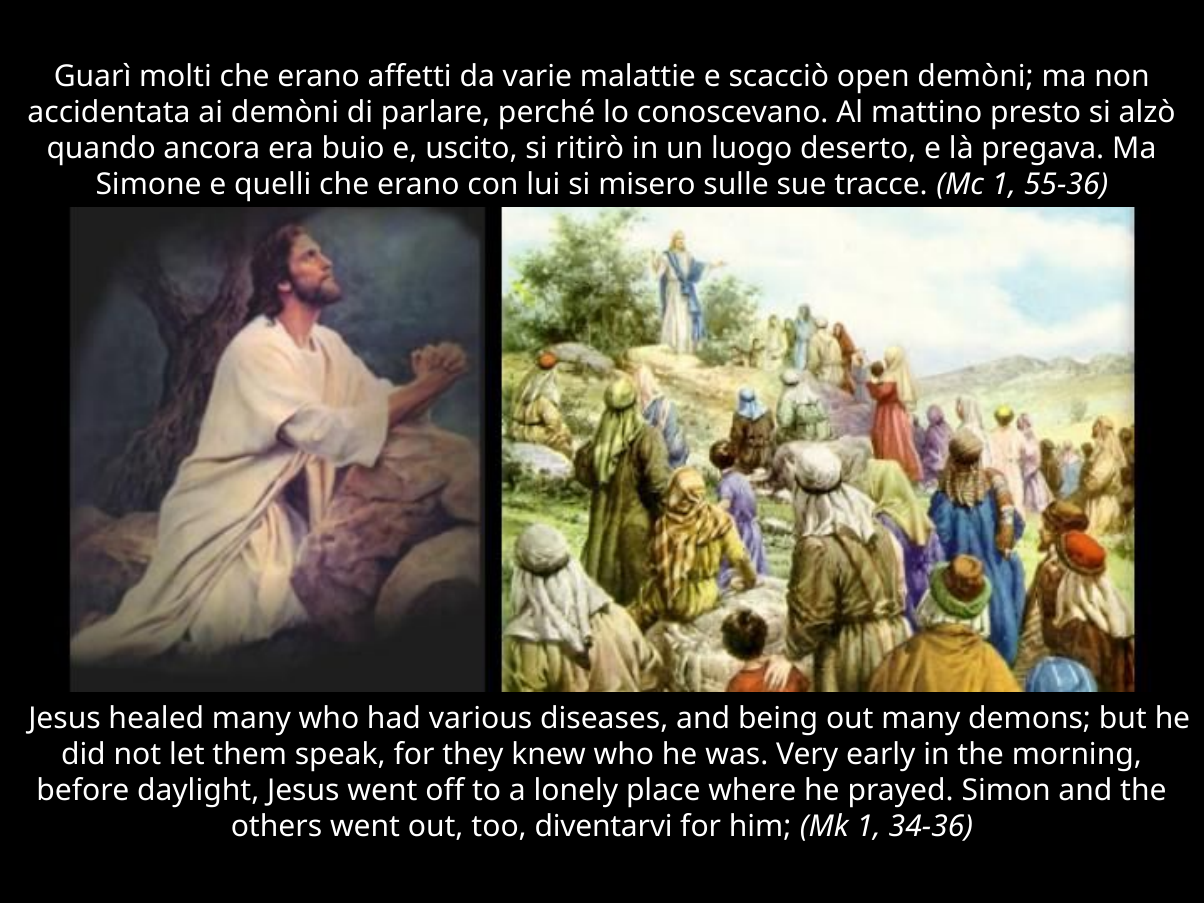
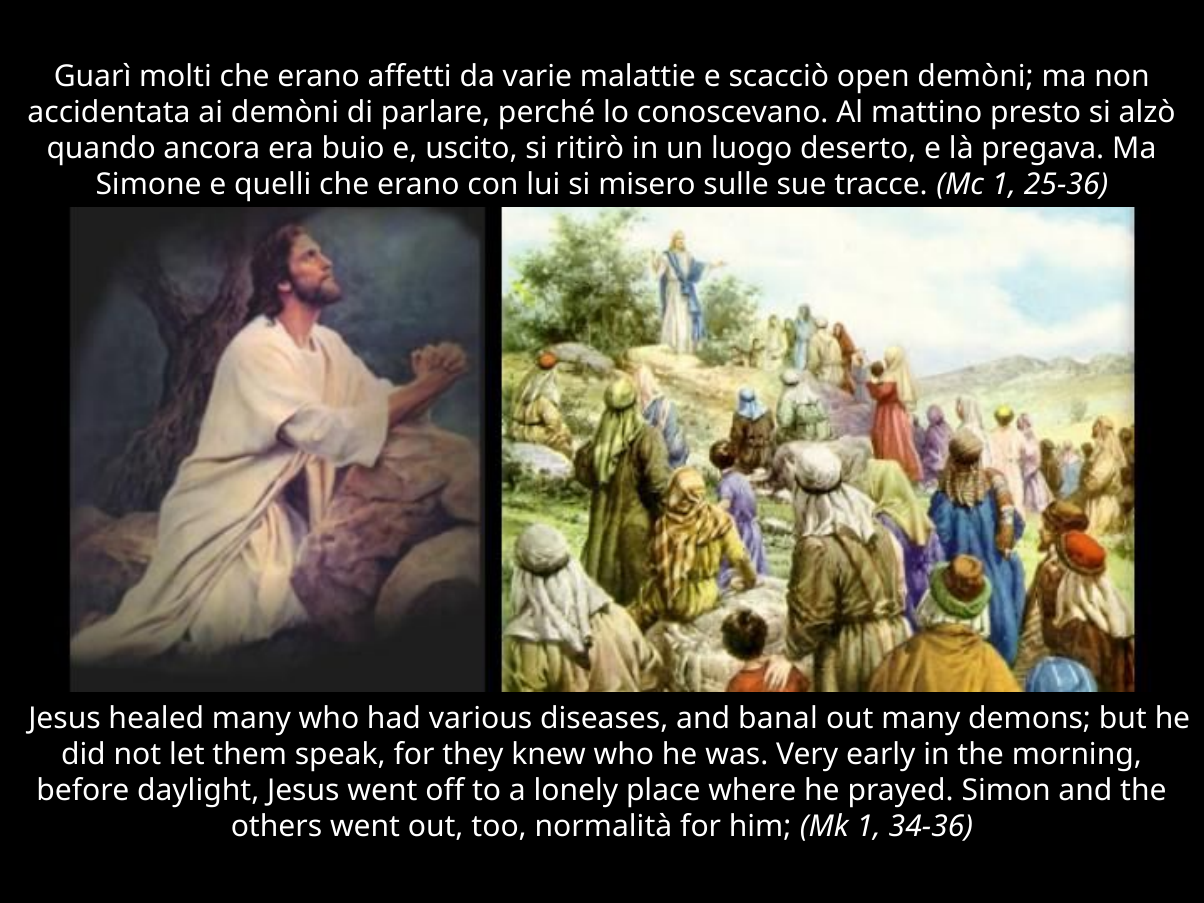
55-36: 55-36 -> 25-36
being: being -> banal
diventarvi: diventarvi -> normalità
